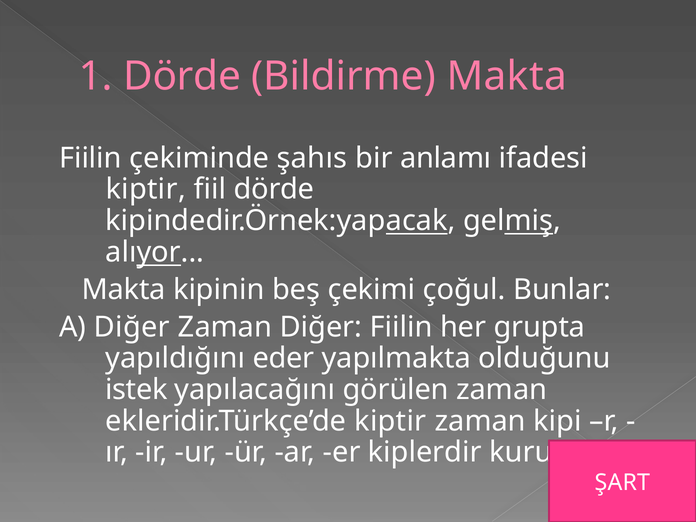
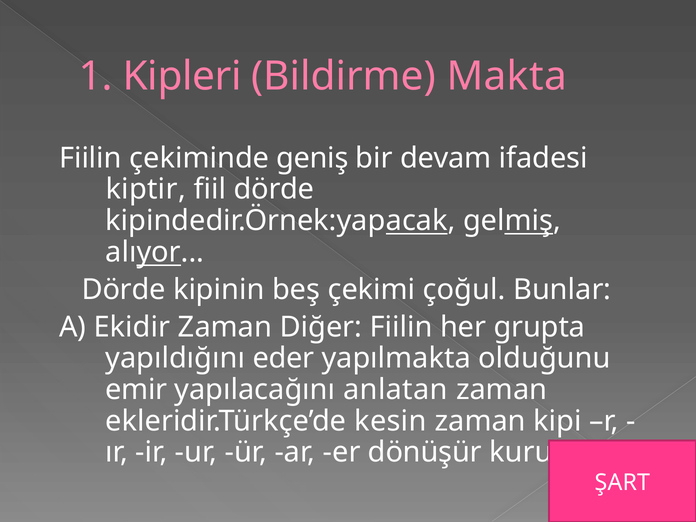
1 Dörde: Dörde -> Kipleri
şahıs: şahıs -> geniş
anlamı: anlamı -> devam
Makta at (124, 290): Makta -> Dörde
A Diğer: Diğer -> Ekidir
istek: istek -> emir
görülen: görülen -> anlatan
ekleridir.Türkçe’de kiptir: kiptir -> kesin
kiplerdir: kiplerdir -> dönüşür
